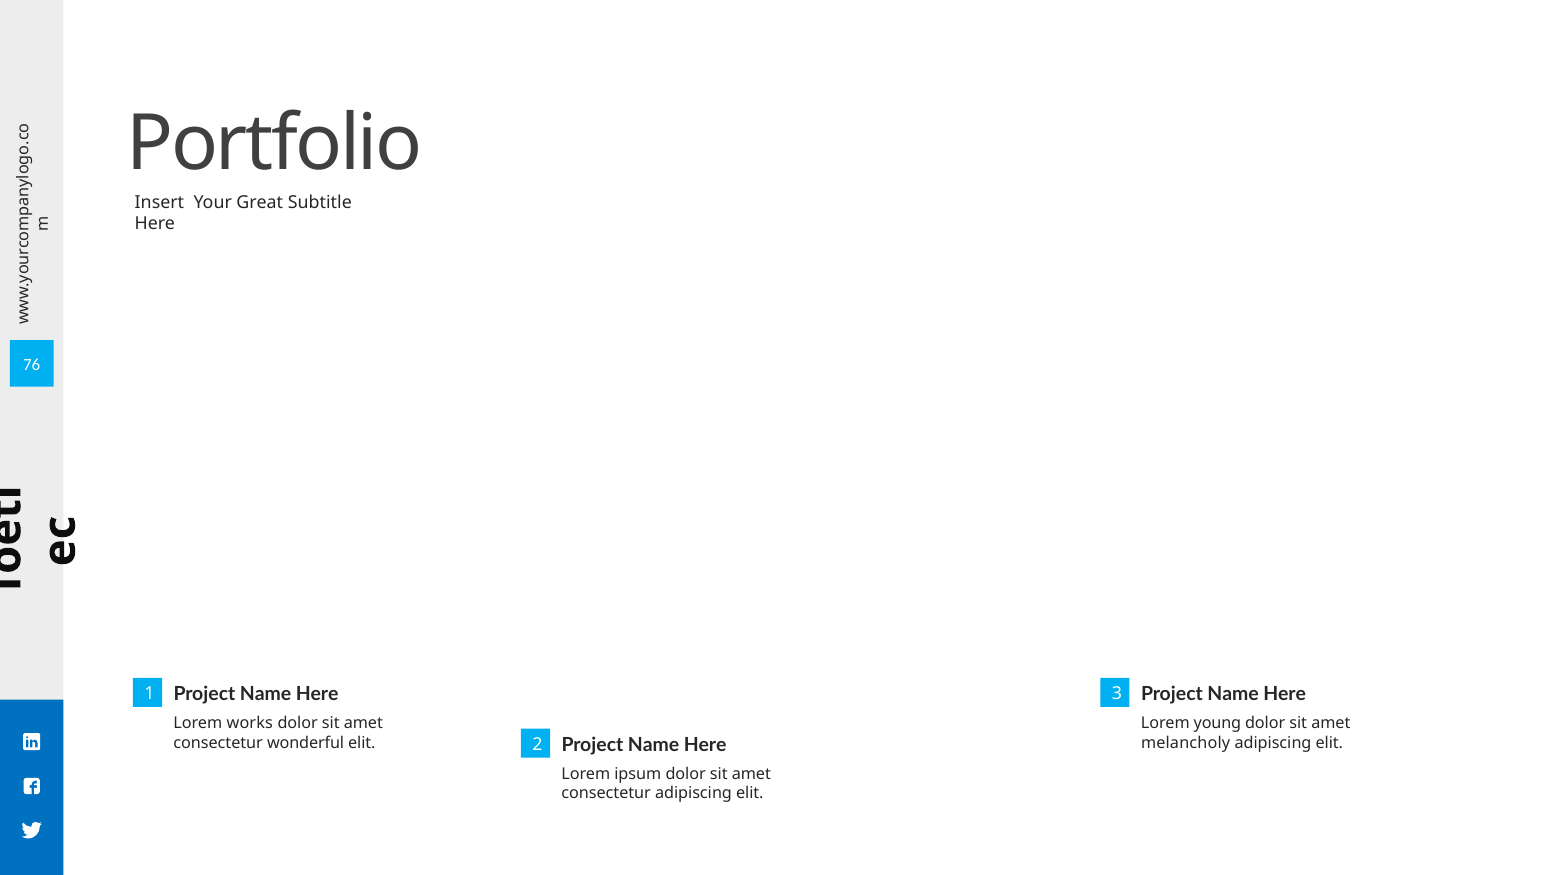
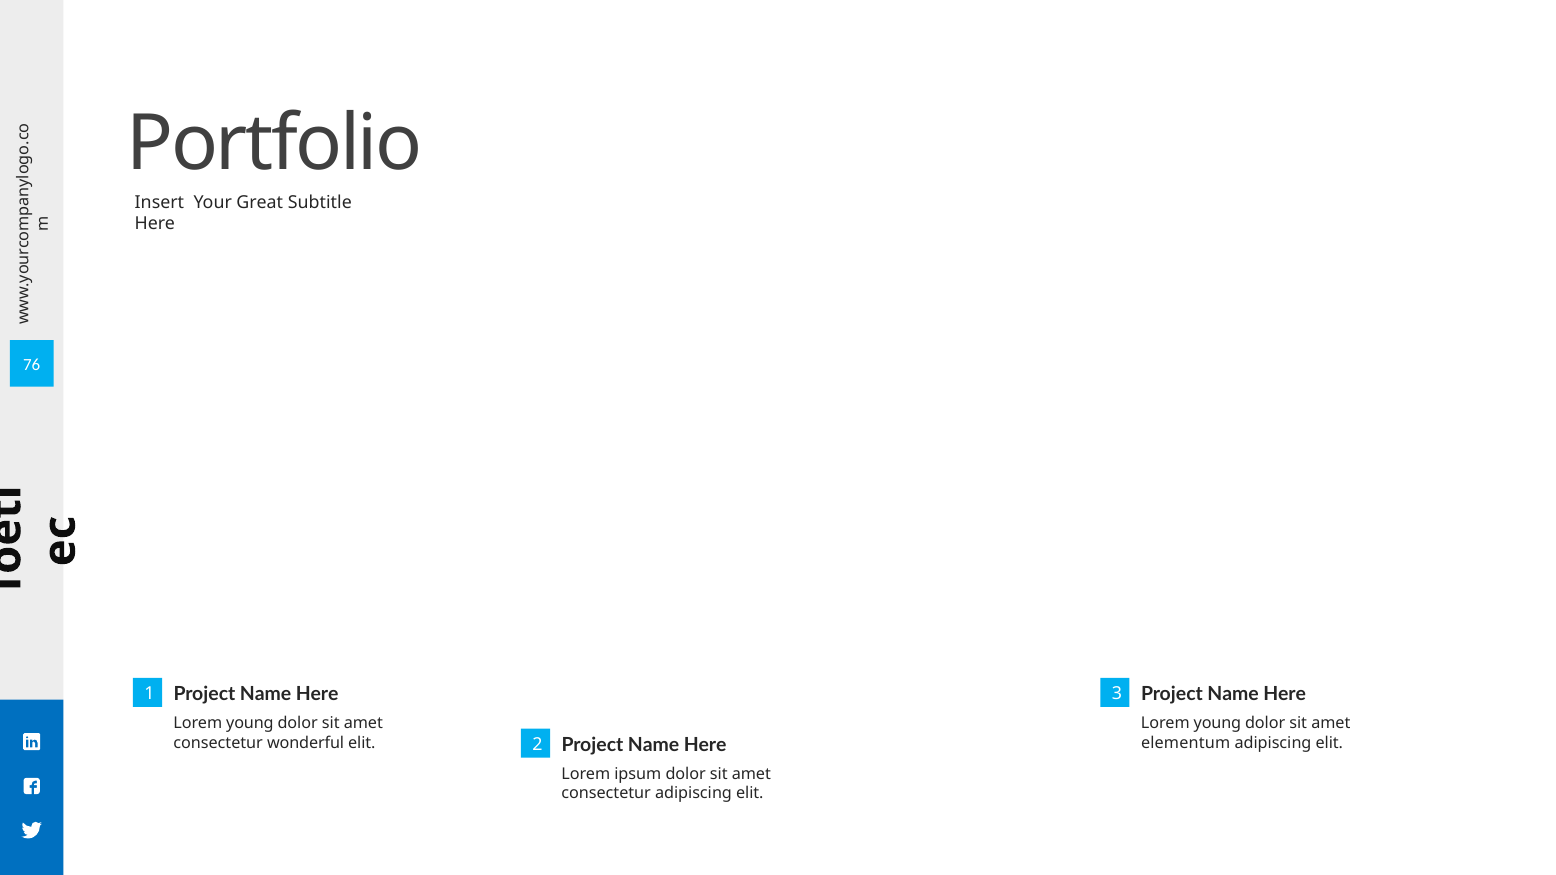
works at (250, 724): works -> young
melancholy: melancholy -> elementum
